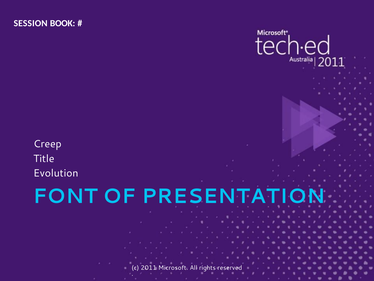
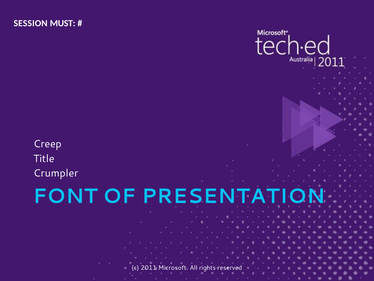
BOOK: BOOK -> MUST
Evolution: Evolution -> Crumpler
